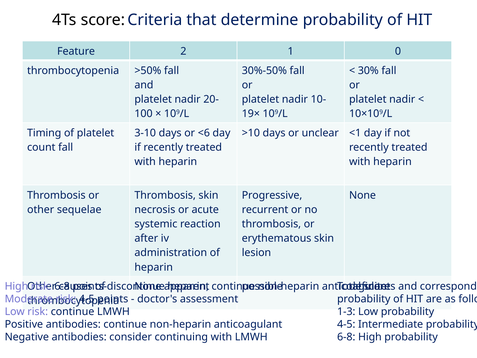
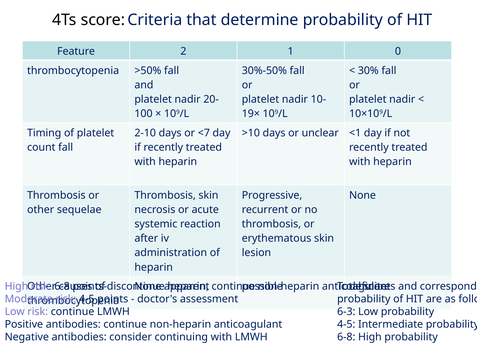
3-10: 3-10 -> 2-10
<6: <6 -> <7
1-3: 1-3 -> 6-3
